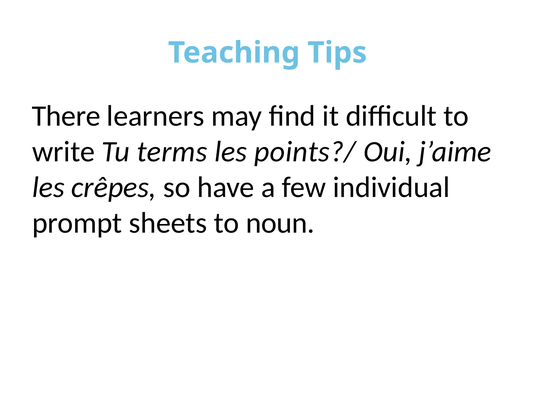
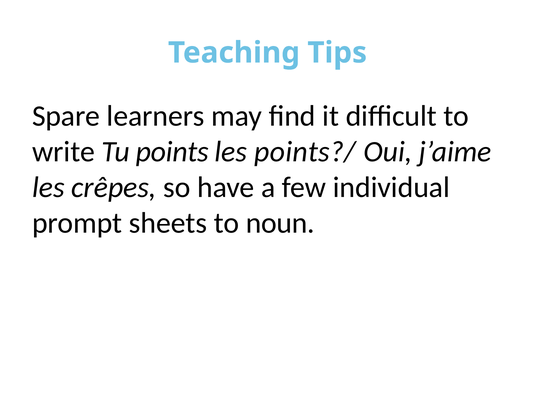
There: There -> Spare
terms: terms -> points
